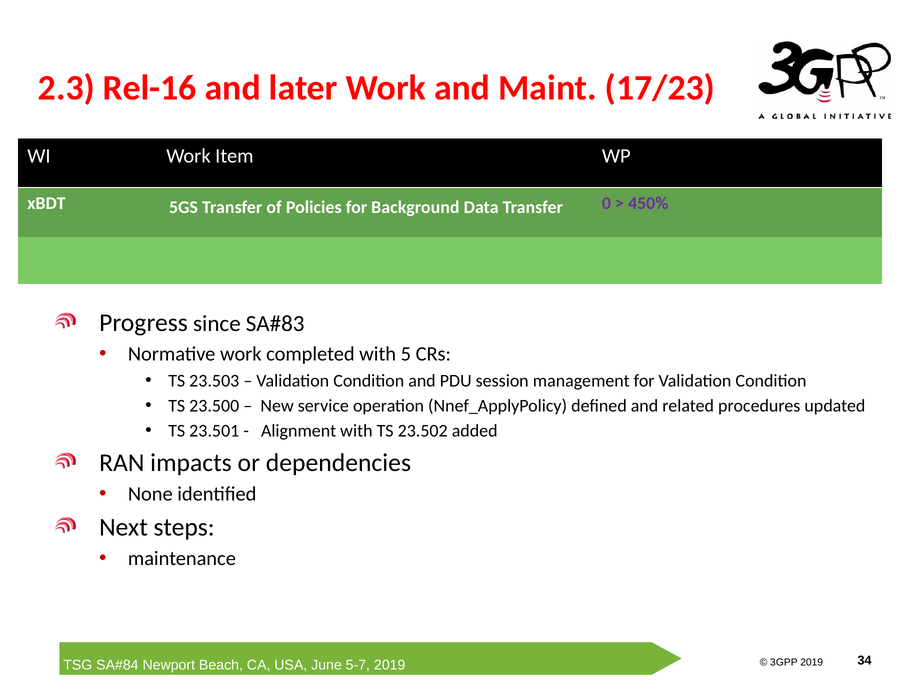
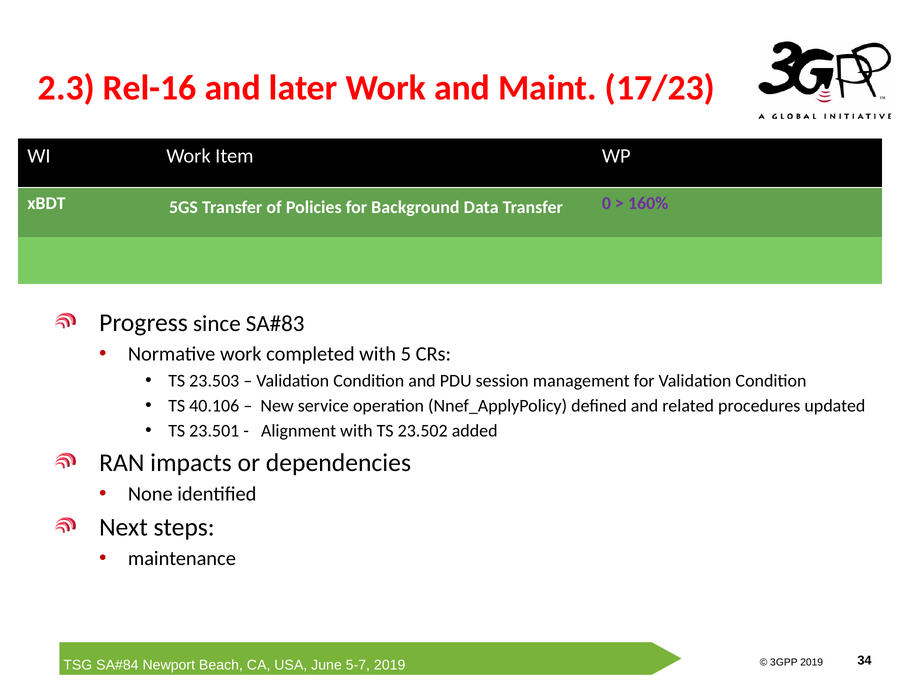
450%: 450% -> 160%
23.500: 23.500 -> 40.106
